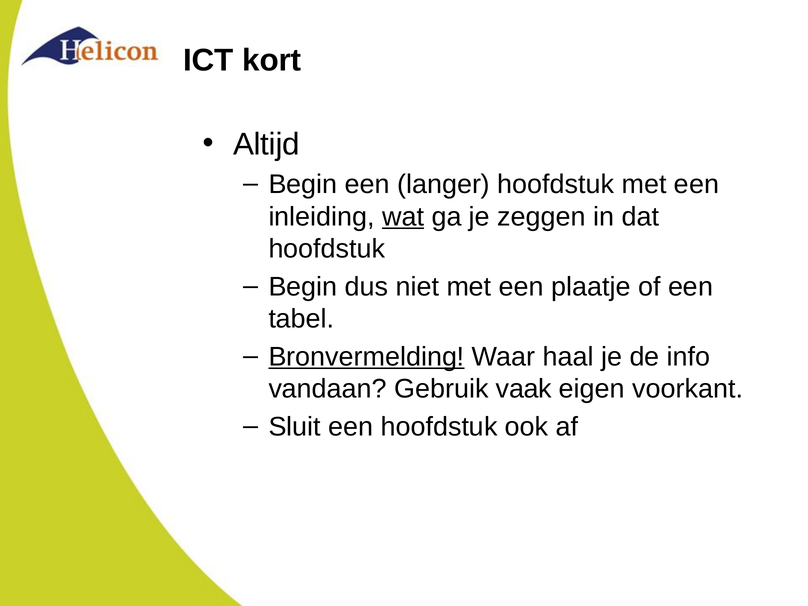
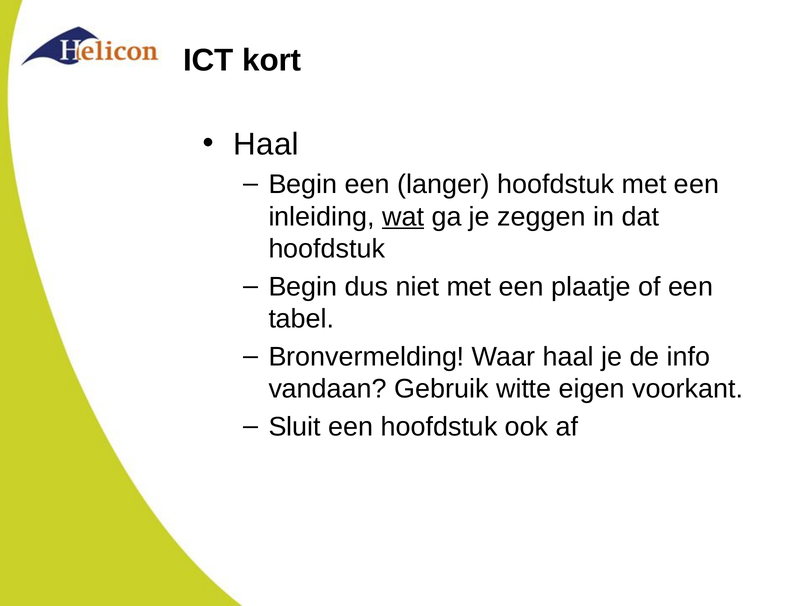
Altijd at (266, 144): Altijd -> Haal
Bronvermelding underline: present -> none
vaak: vaak -> witte
